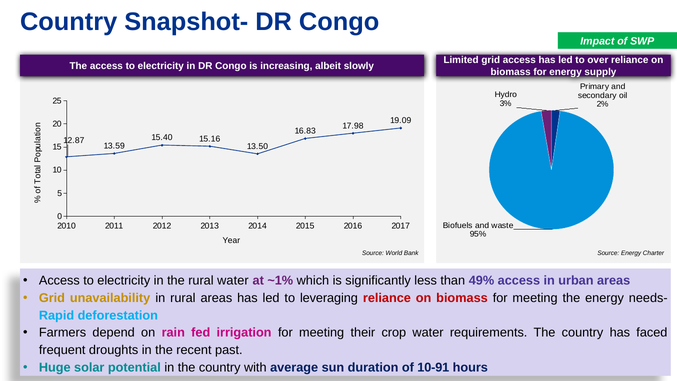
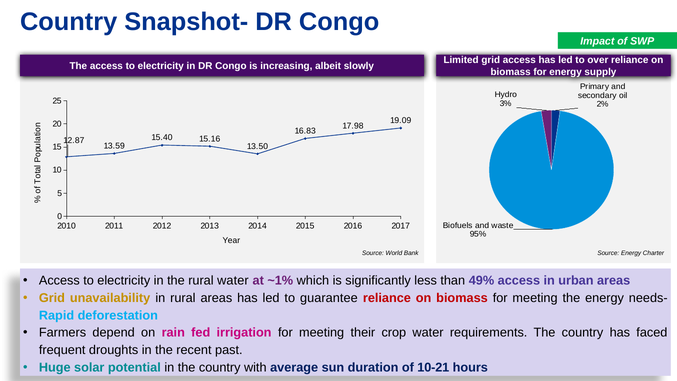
leveraging: leveraging -> guarantee
10-91: 10-91 -> 10-21
